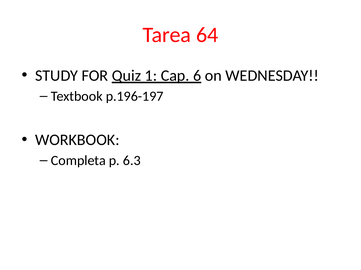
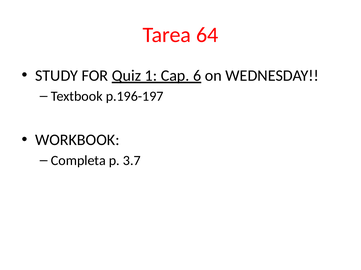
6.3: 6.3 -> 3.7
